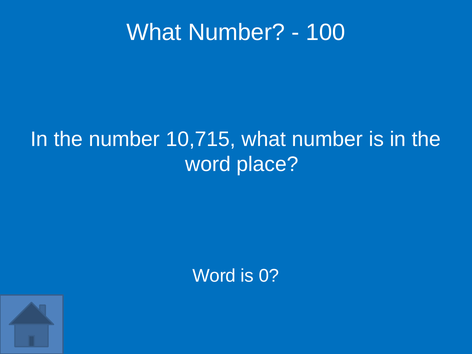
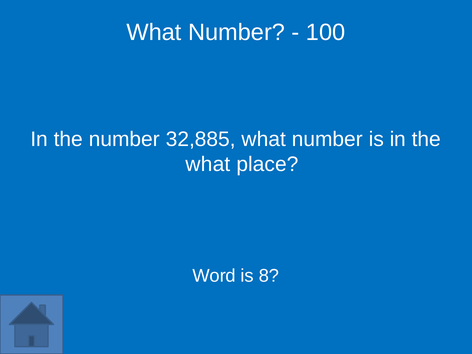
10,715: 10,715 -> 32,885
word at (208, 164): word -> what
0: 0 -> 8
